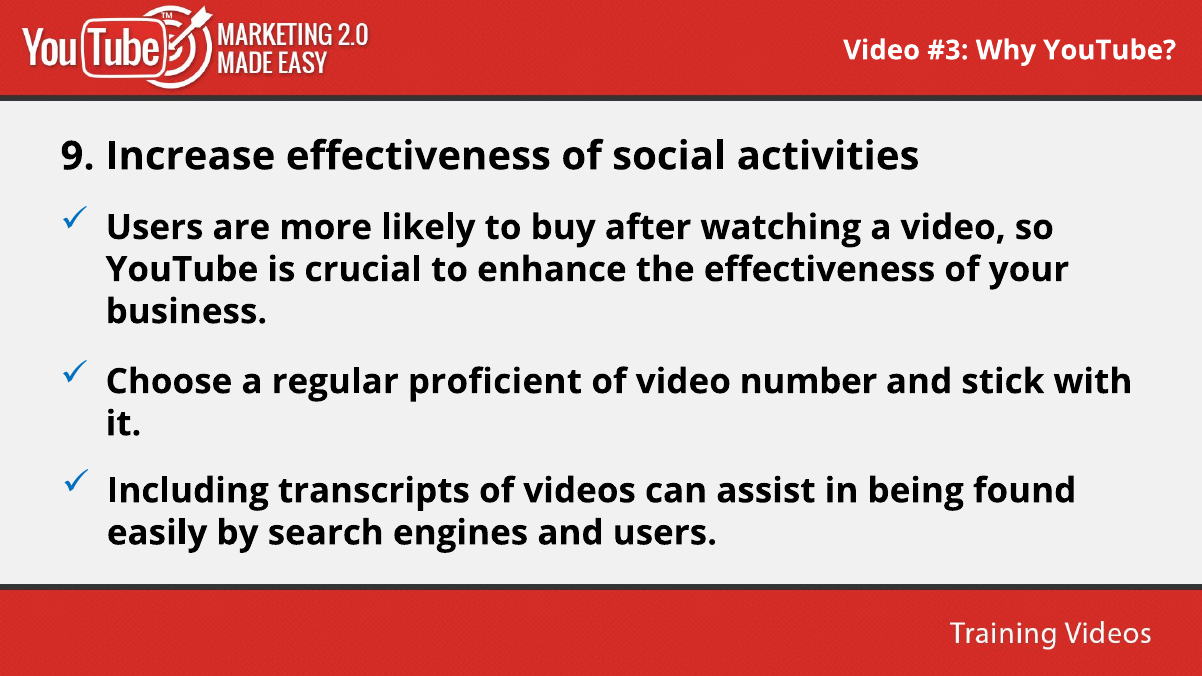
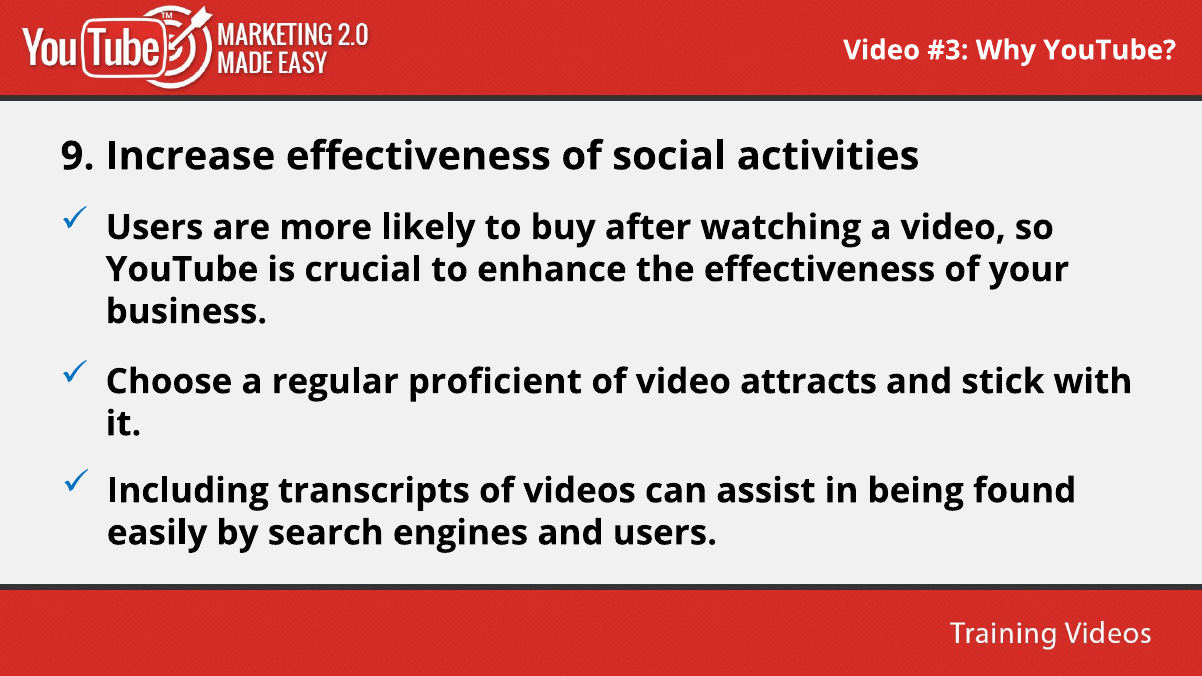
number: number -> attracts
